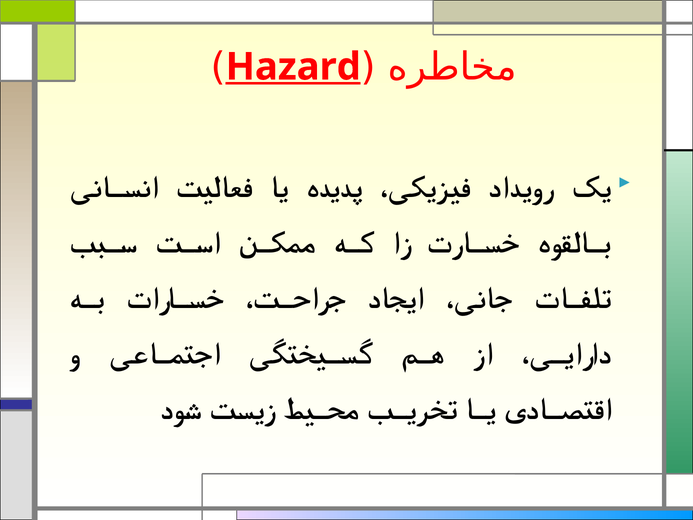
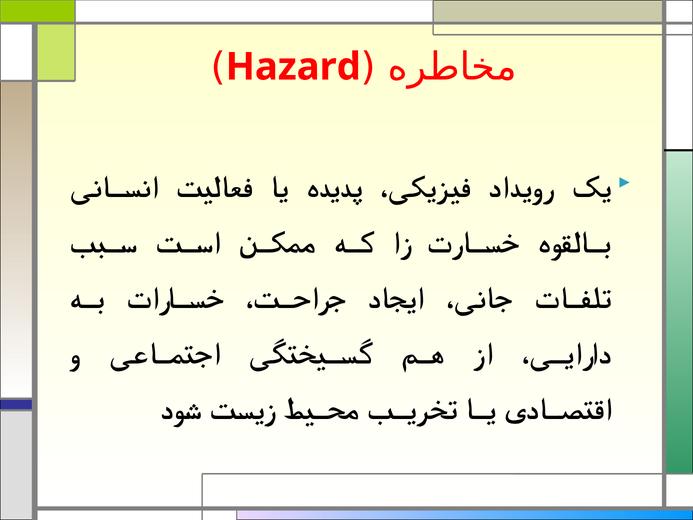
Hazard underline: present -> none
